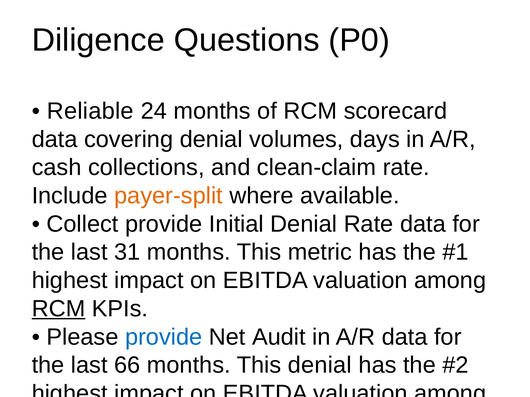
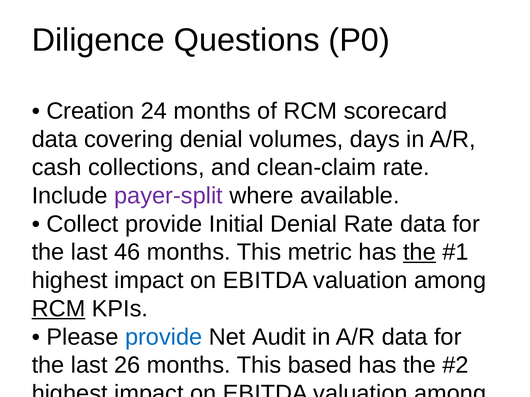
Reliable: Reliable -> Creation
payer-split colour: orange -> purple
31: 31 -> 46
the at (419, 253) underline: none -> present
66: 66 -> 26
This denial: denial -> based
